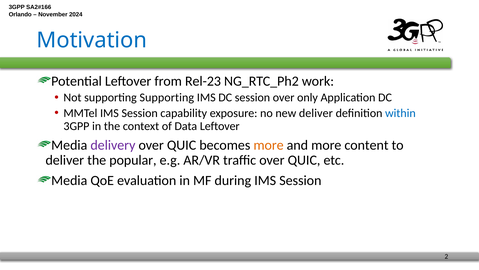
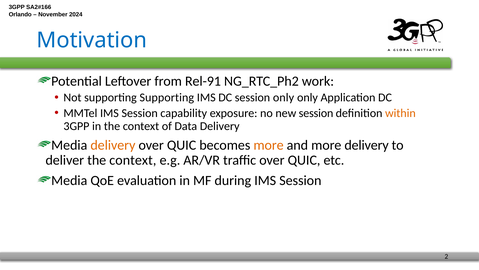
Rel-23: Rel-23 -> Rel-91
session over: over -> only
new deliver: deliver -> session
within colour: blue -> orange
Data Leftover: Leftover -> Delivery
delivery at (113, 145) colour: purple -> orange
more content: content -> delivery
deliver the popular: popular -> context
